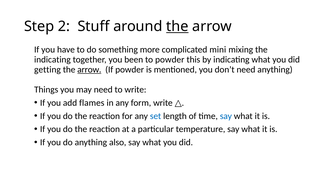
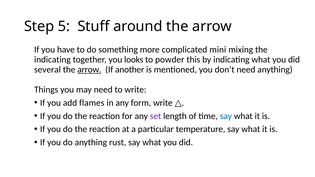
2: 2 -> 5
the at (177, 26) underline: present -> none
been: been -> looks
getting: getting -> several
If powder: powder -> another
set colour: blue -> purple
also: also -> rust
